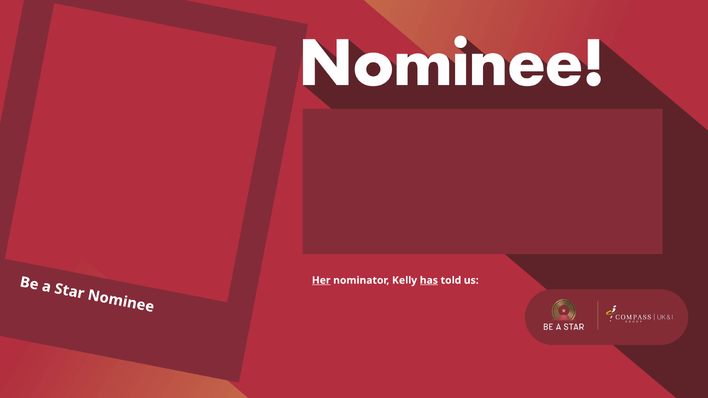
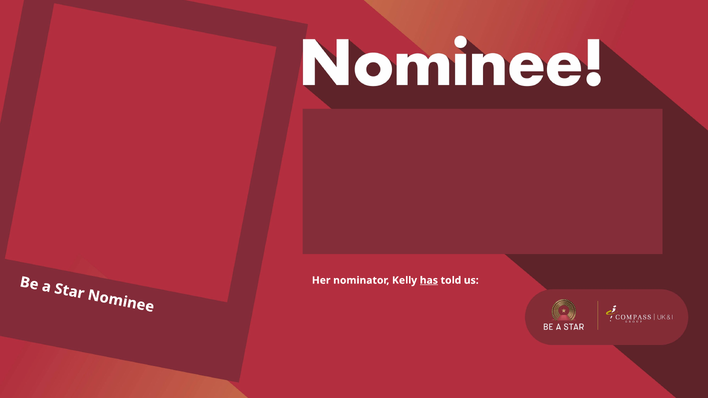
Her underline: present -> none
